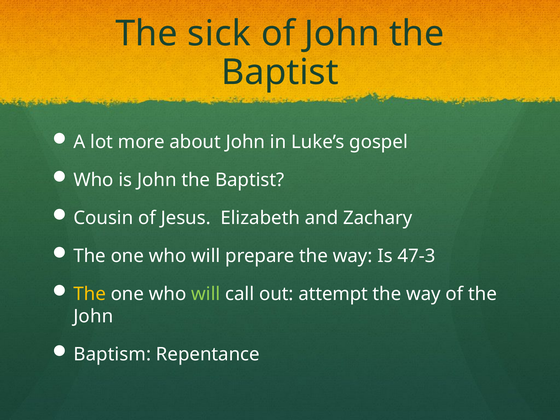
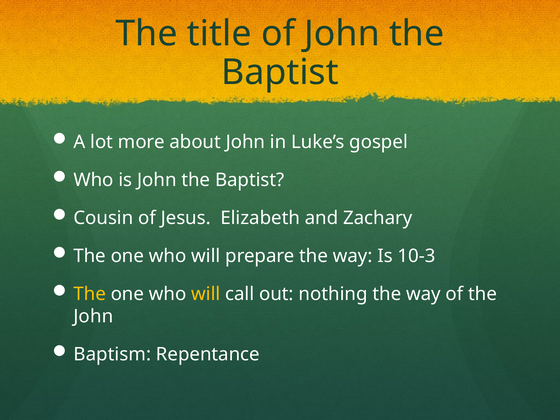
sick: sick -> title
47-3: 47-3 -> 10-3
will at (206, 294) colour: light green -> yellow
attempt: attempt -> nothing
